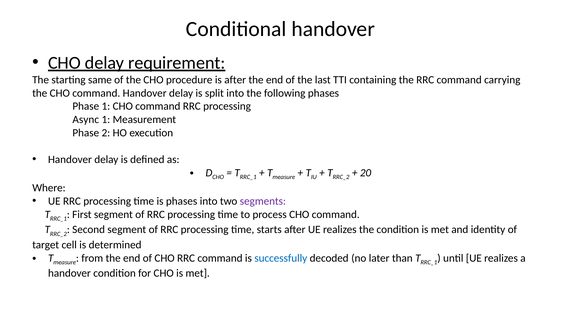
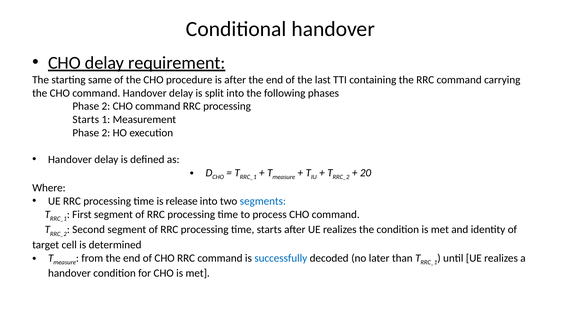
1 at (106, 107): 1 -> 2
Async at (86, 120): Async -> Starts
is phases: phases -> release
segments colour: purple -> blue
